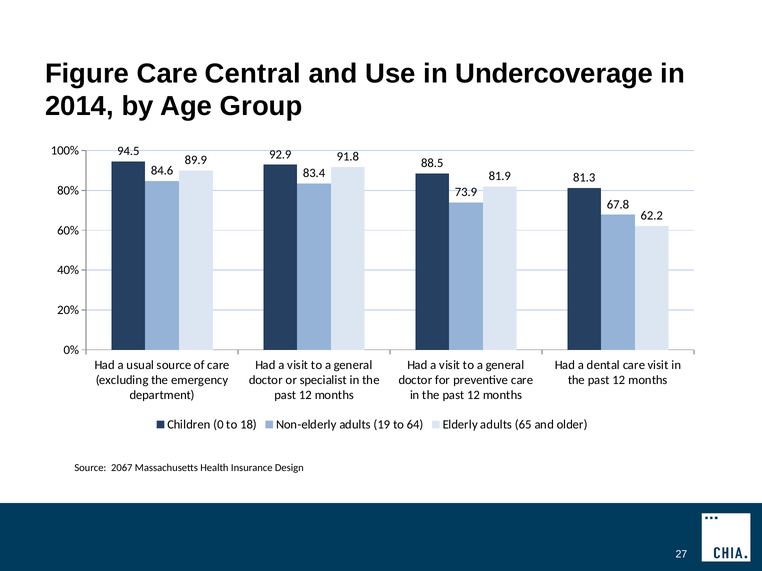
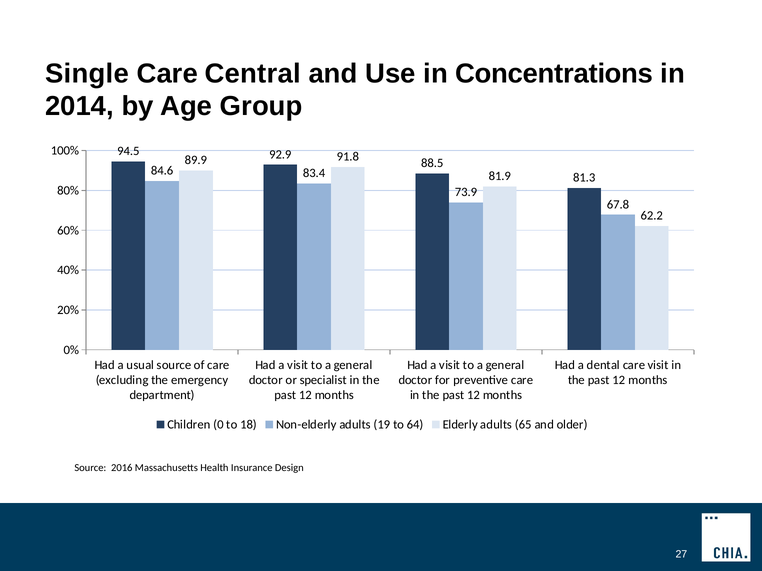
Figure: Figure -> Single
Undercoverage: Undercoverage -> Concentrations
2067: 2067 -> 2016
